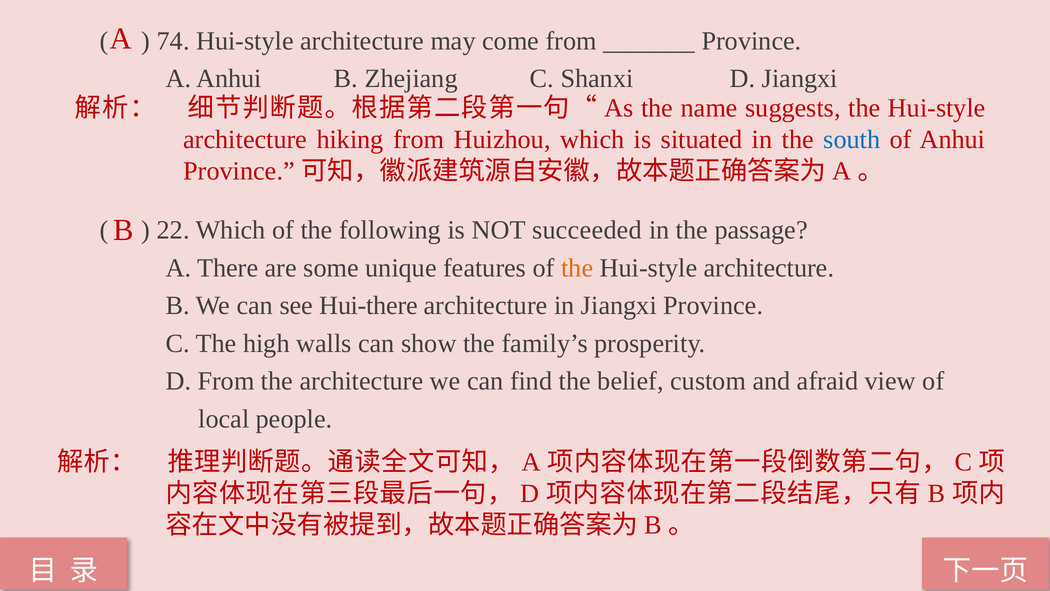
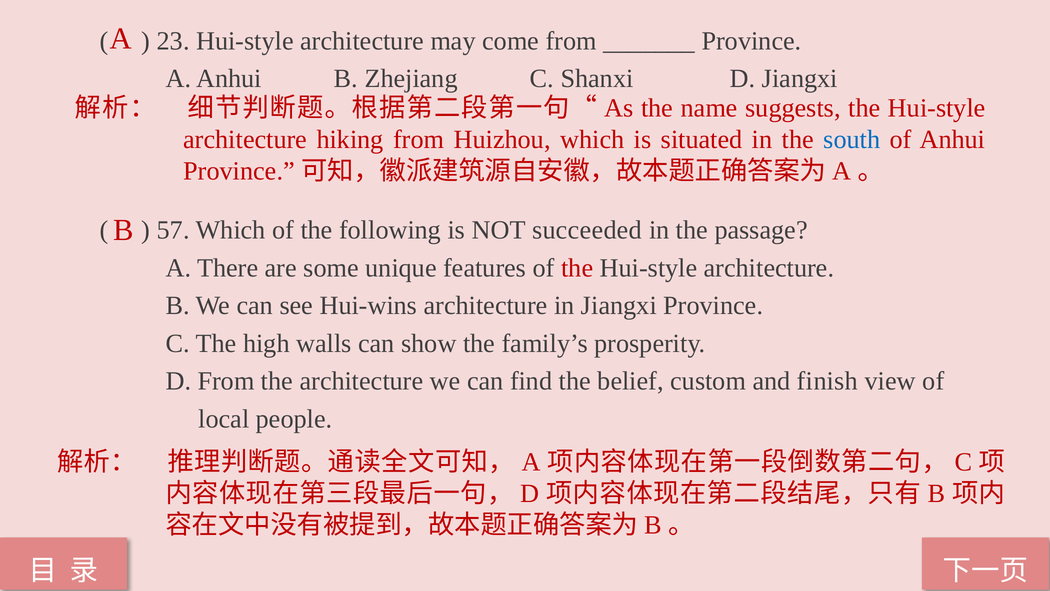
74: 74 -> 23
22: 22 -> 57
the at (577, 268) colour: orange -> red
Hui-there: Hui-there -> Hui-wins
afraid: afraid -> finish
